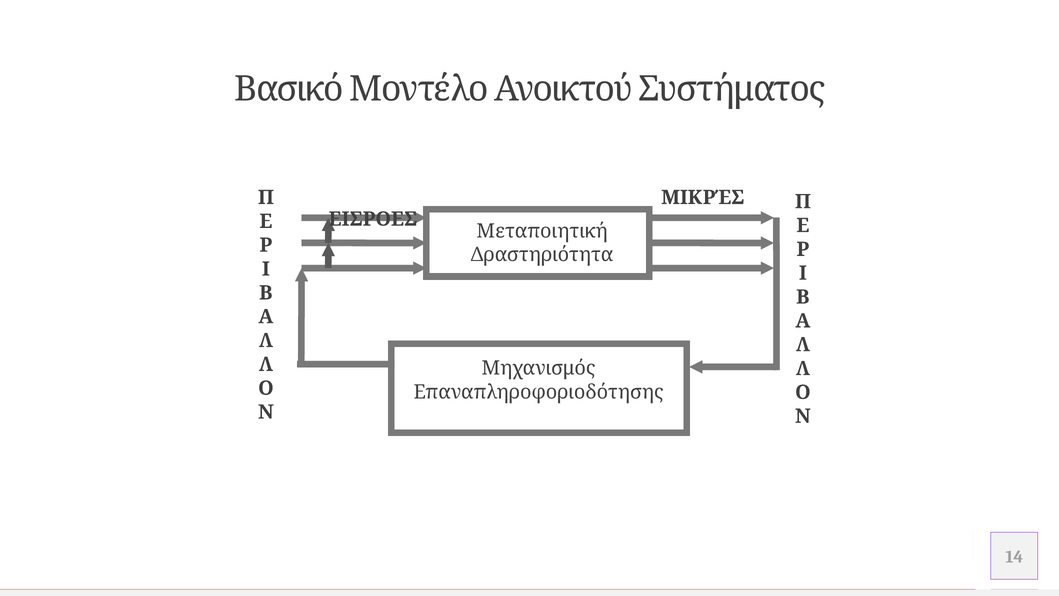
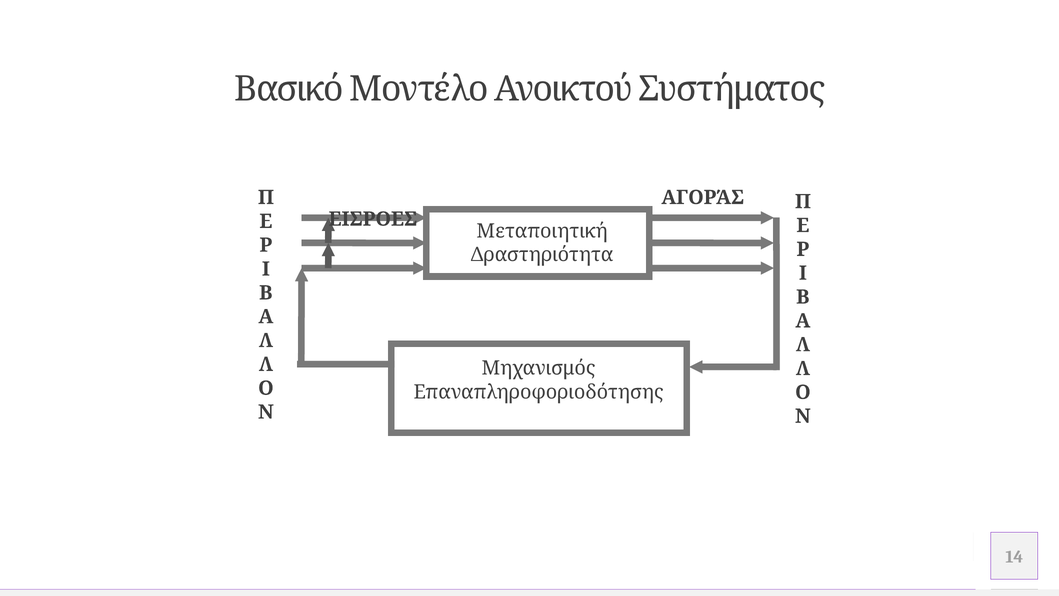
ΜΙΚΡΈΣ: ΜΙΚΡΈΣ -> ΑΓΟΡΆΣ
